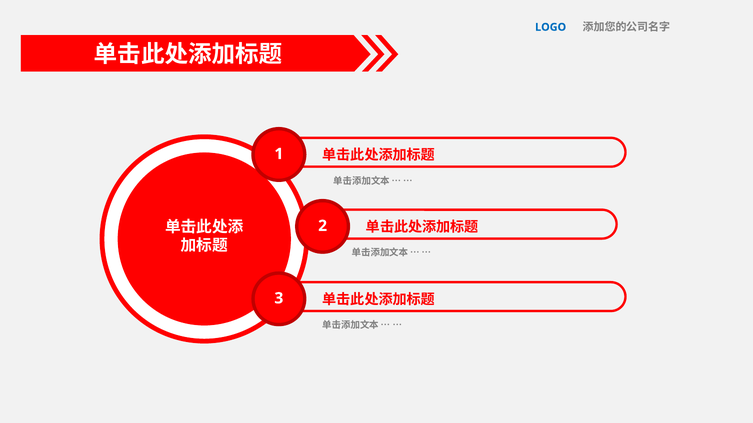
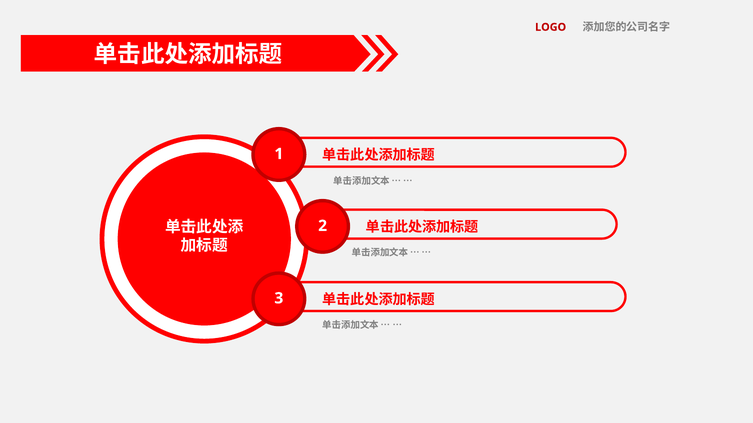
LOGO colour: blue -> red
